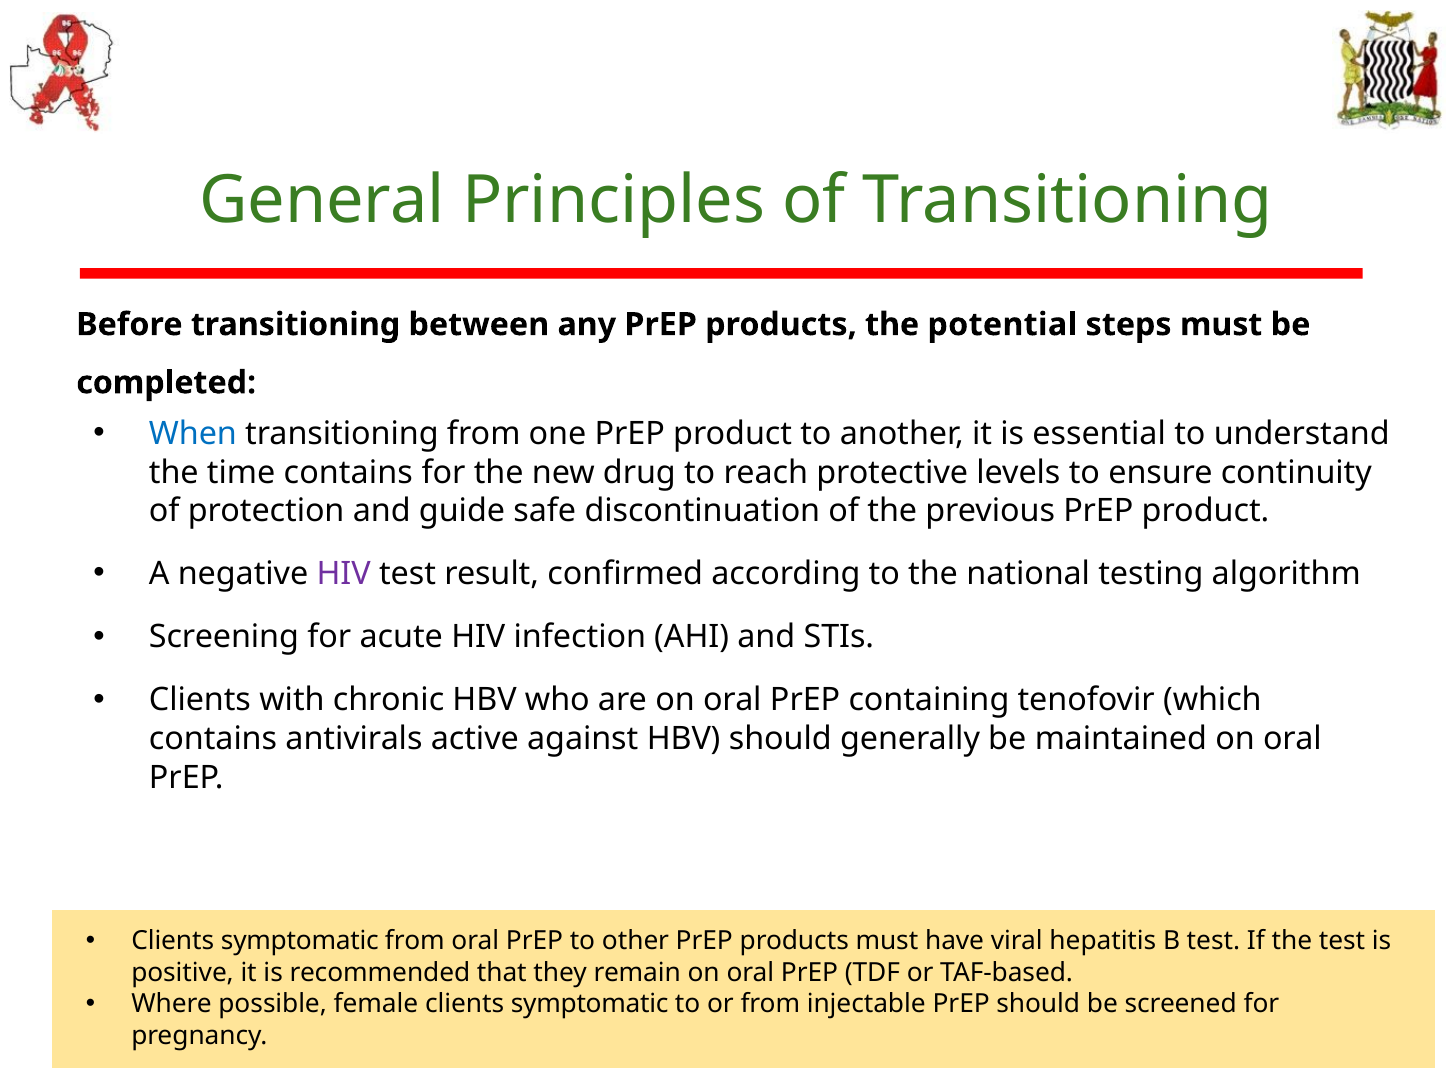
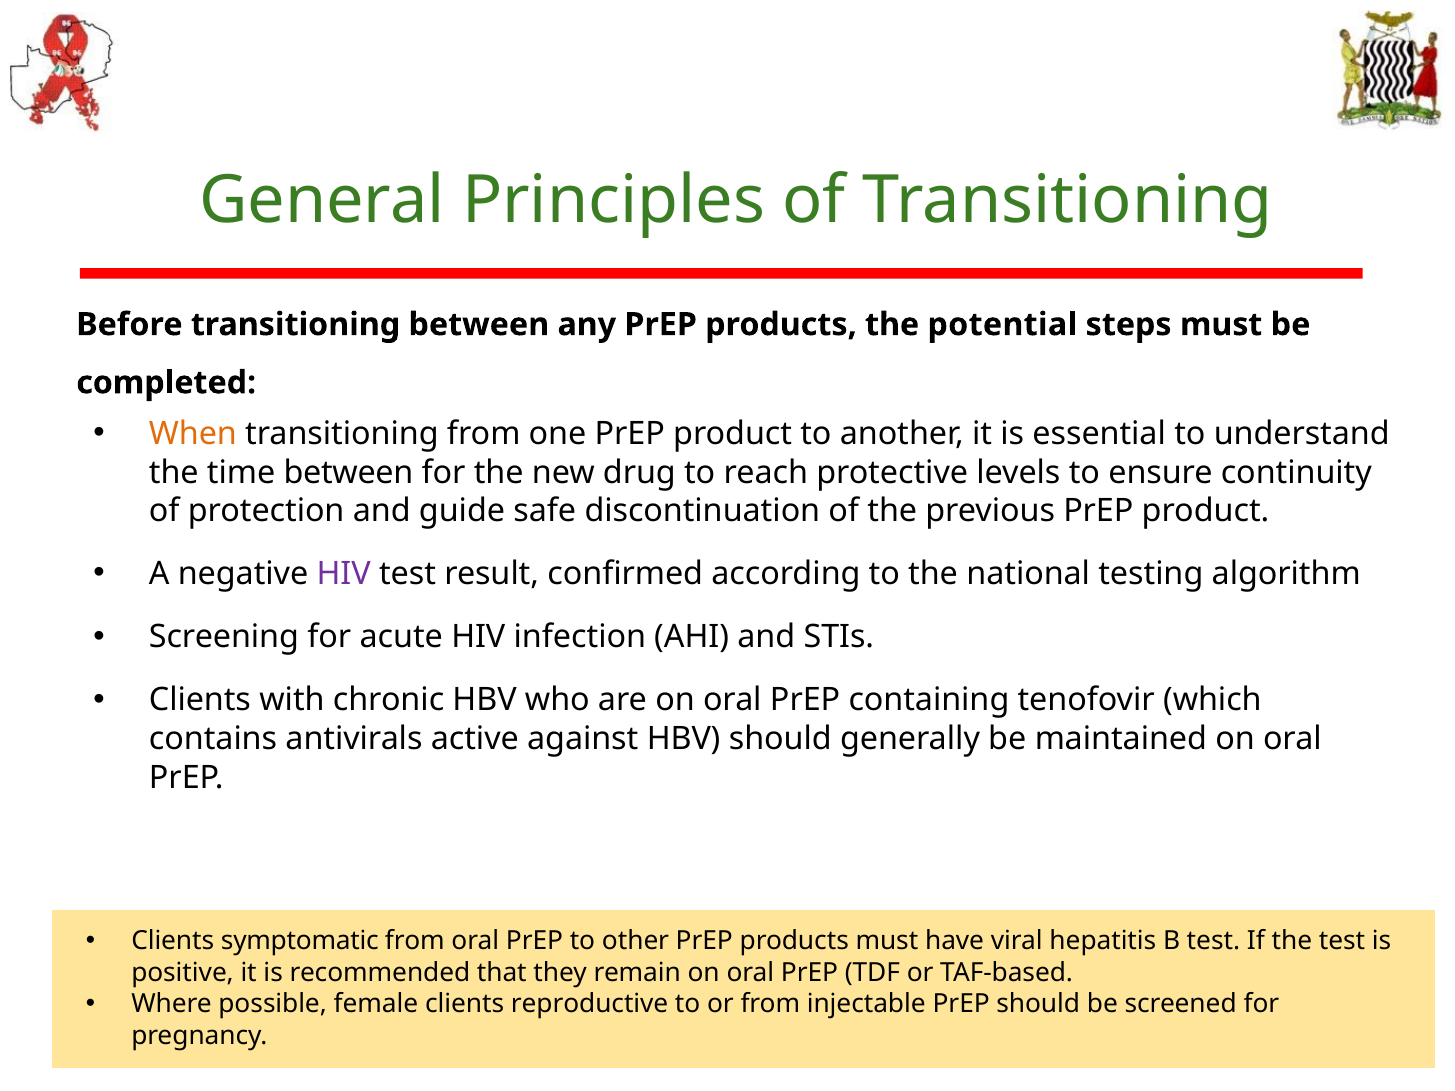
When colour: blue -> orange
time contains: contains -> between
female clients symptomatic: symptomatic -> reproductive
